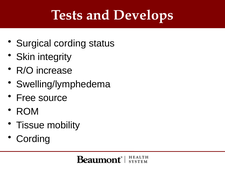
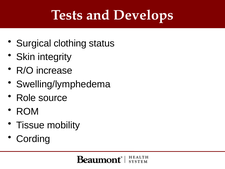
Surgical cording: cording -> clothing
Free: Free -> Role
